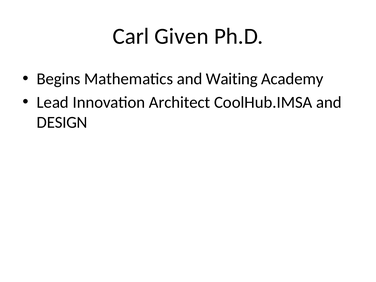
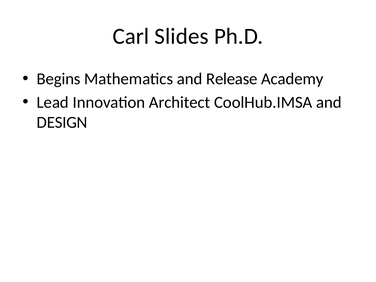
Given: Given -> Slides
Waiting: Waiting -> Release
